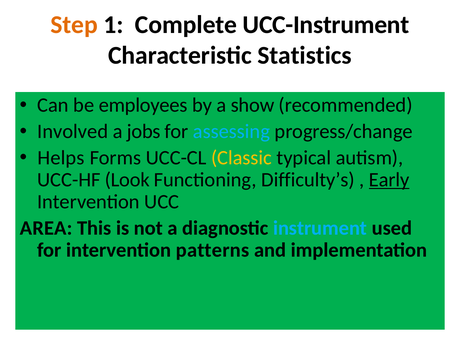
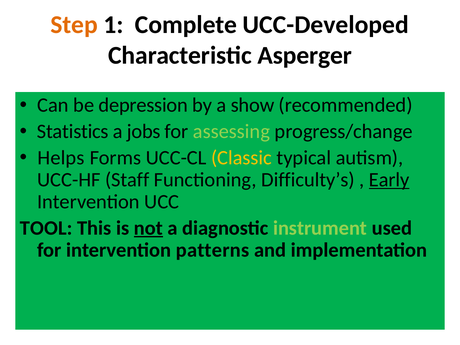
UCC-Instrument: UCC-Instrument -> UCC-Developed
Statistics: Statistics -> Asperger
employees: employees -> depression
Involved: Involved -> Statistics
assessing colour: light blue -> light green
Look: Look -> Staff
AREA: AREA -> TOOL
not underline: none -> present
instrument colour: light blue -> light green
